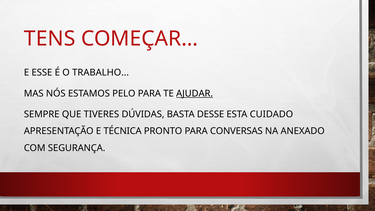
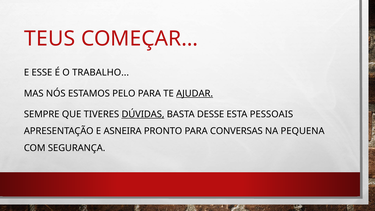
TENS: TENS -> TEUS
DÚVIDAS underline: none -> present
CUIDADO: CUIDADO -> PESSOAIS
TÉCNICA: TÉCNICA -> ASNEIRA
ANEXADO: ANEXADO -> PEQUENA
